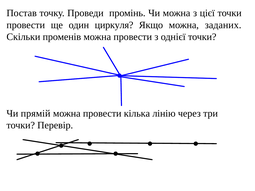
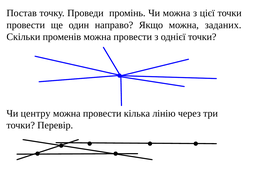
циркуля: циркуля -> направо
прямій: прямій -> центру
